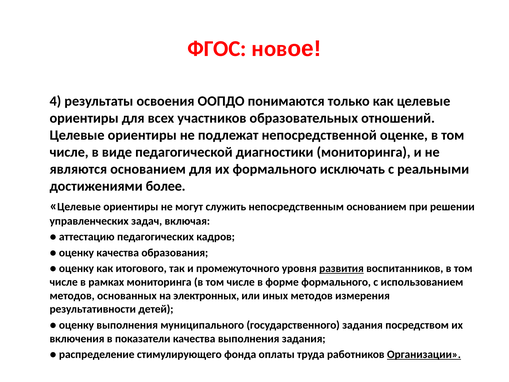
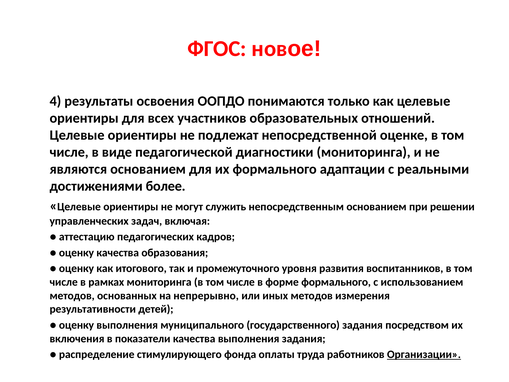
исключать: исключать -> адаптации
развития underline: present -> none
электронных: электронных -> непрерывно
